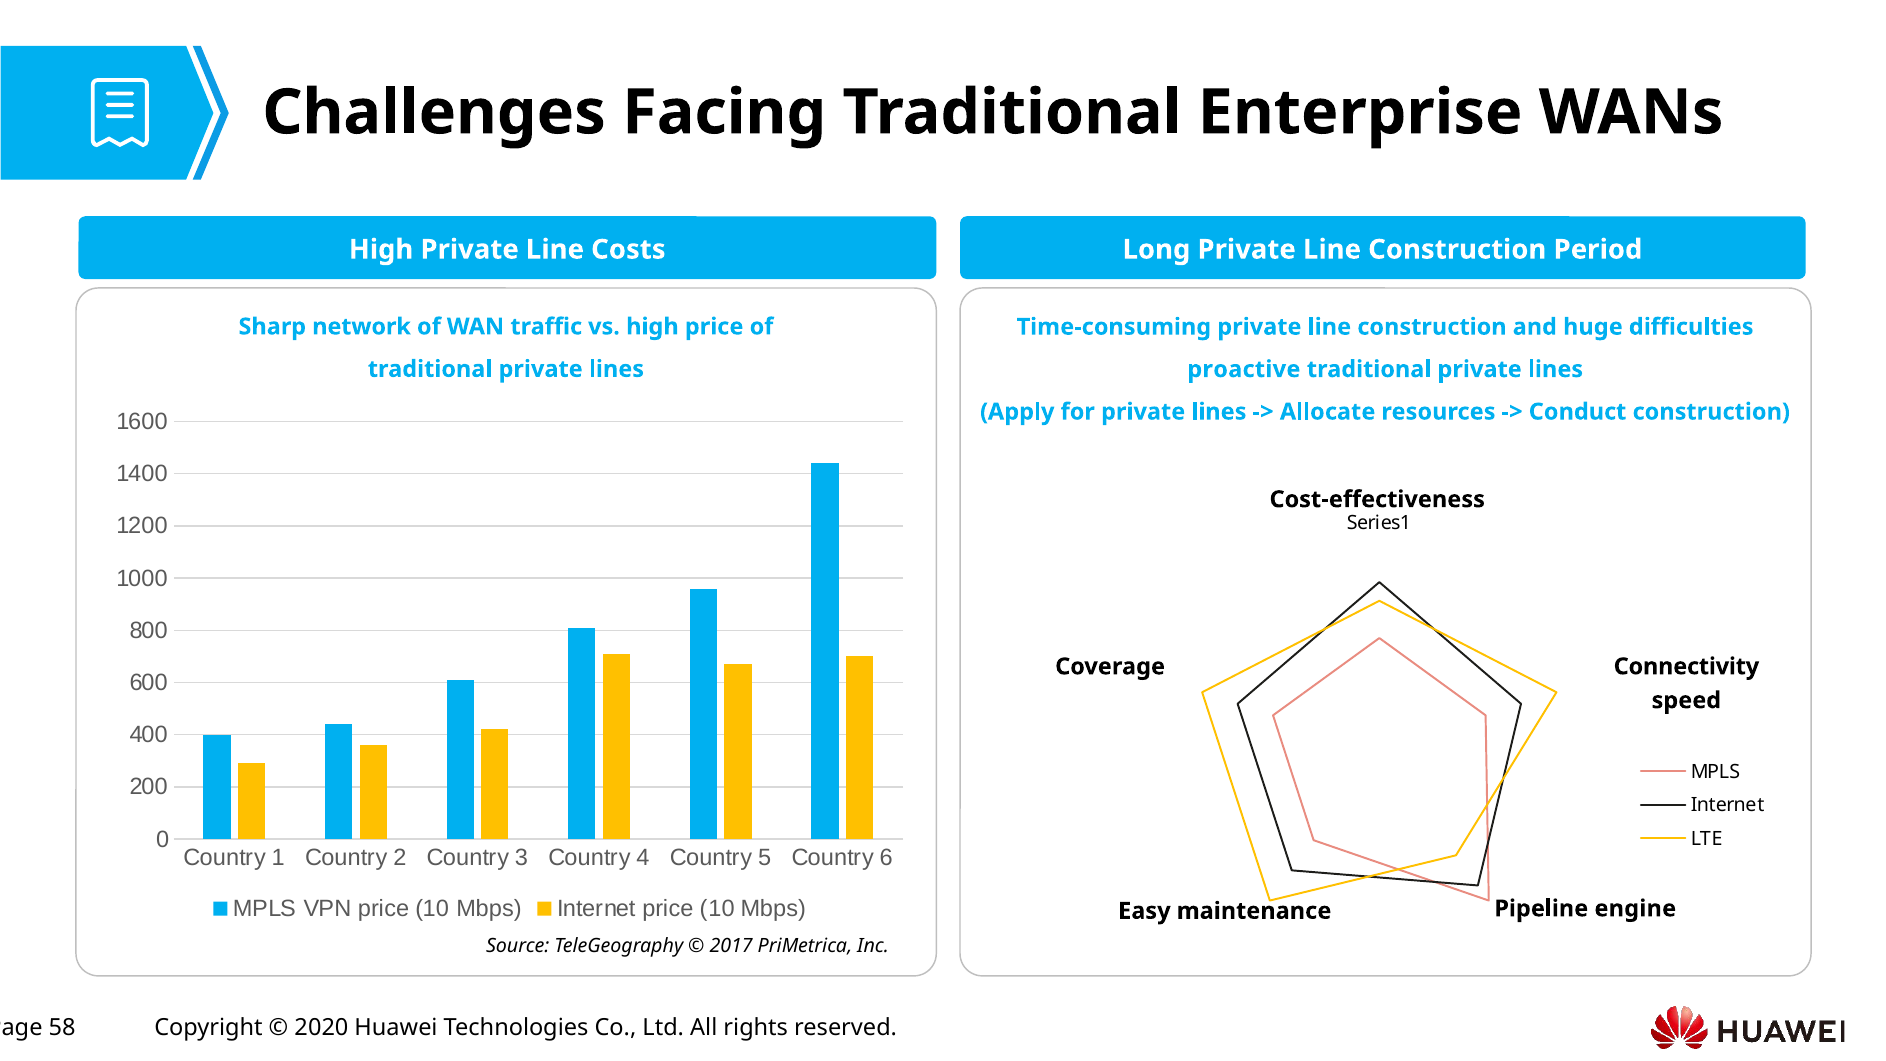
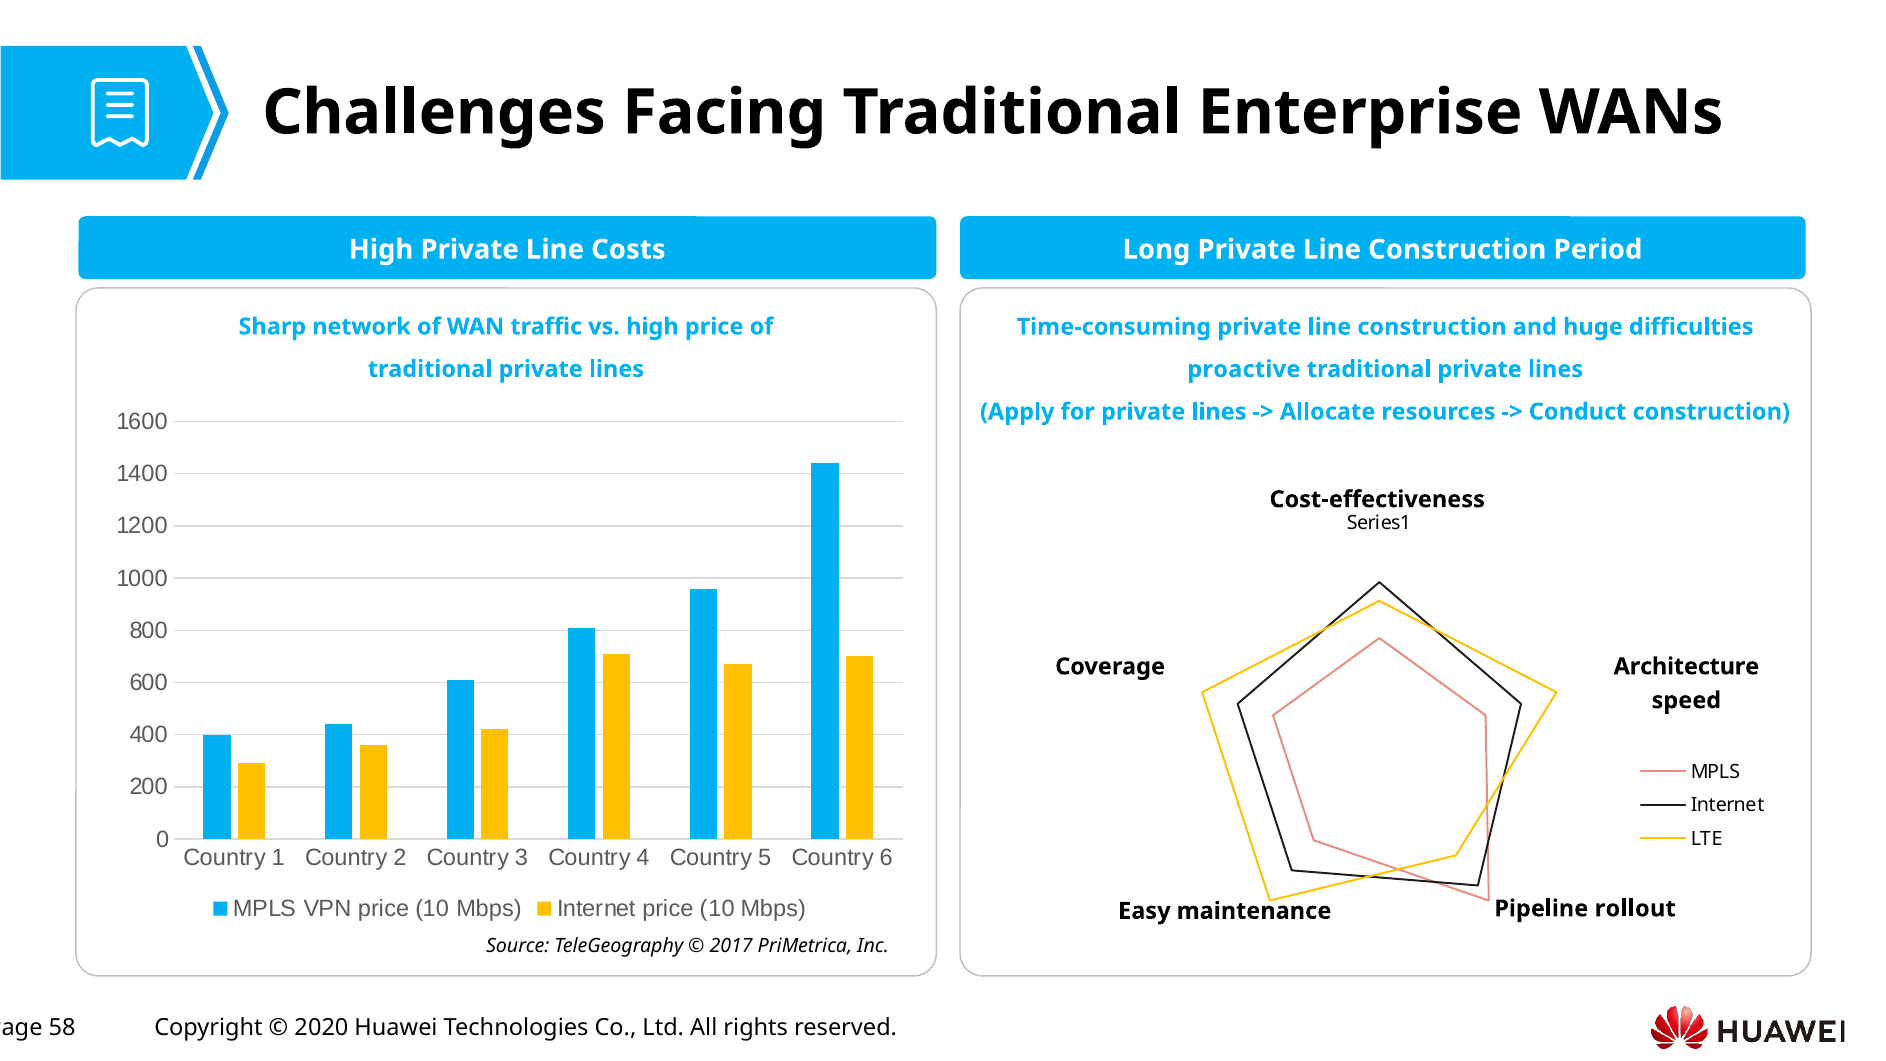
Connectivity: Connectivity -> Architecture
engine: engine -> rollout
